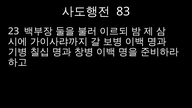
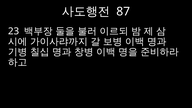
83: 83 -> 87
